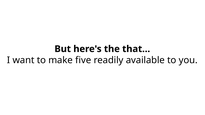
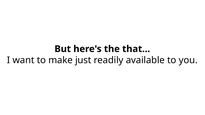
five: five -> just
